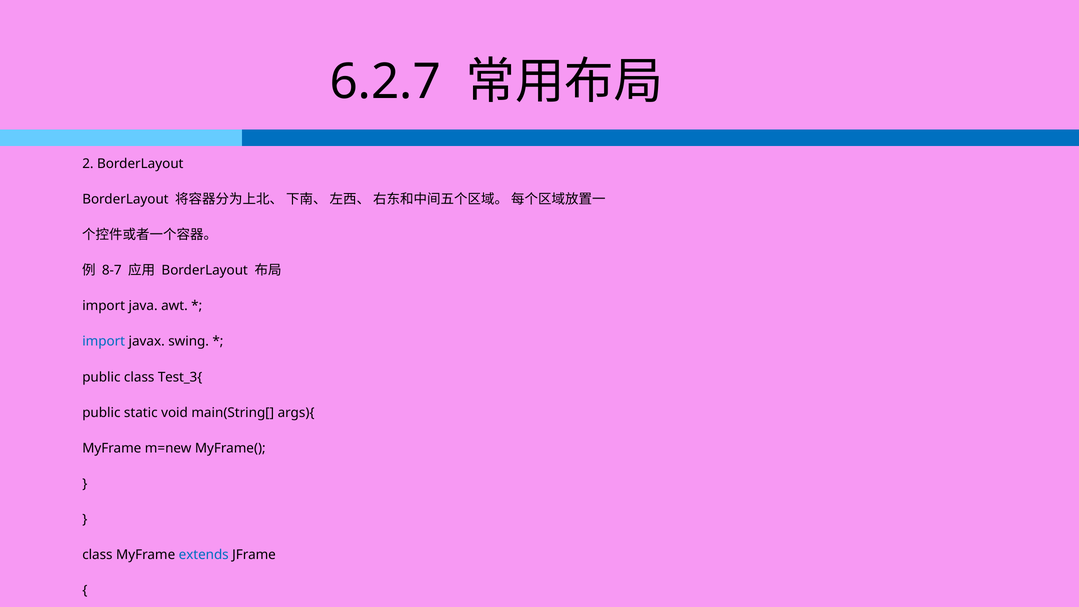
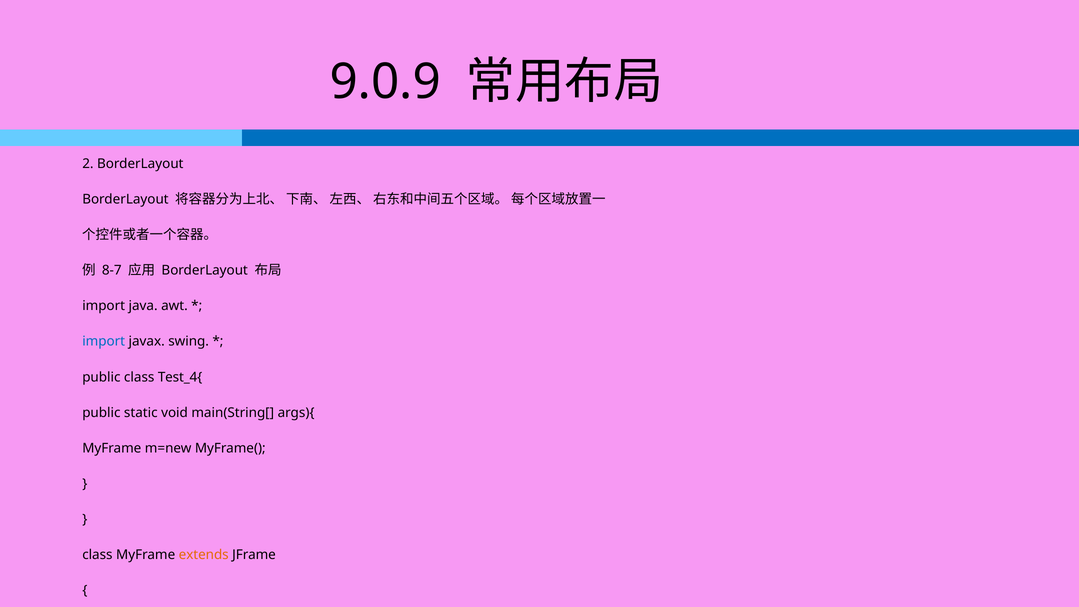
6.2.7: 6.2.7 -> 9.0.9
Test_3{: Test_3{ -> Test_4{
extends colour: blue -> orange
